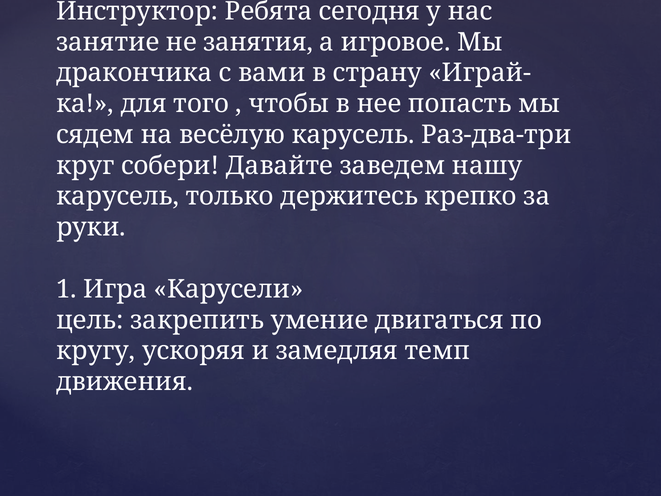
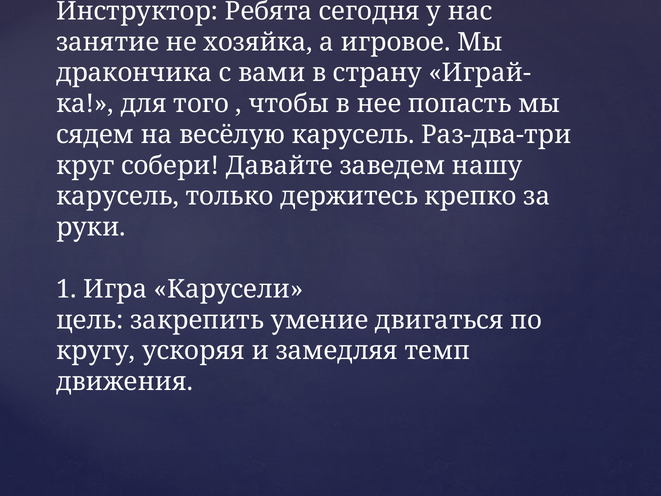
занятия: занятия -> хозяйка
